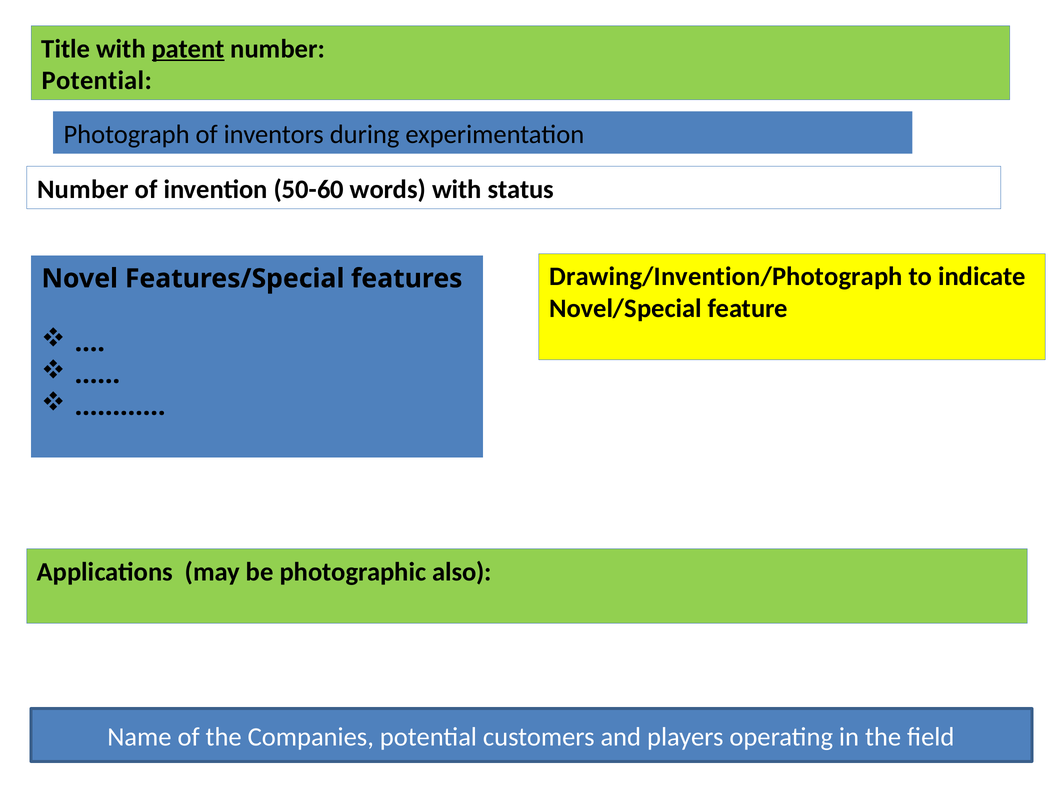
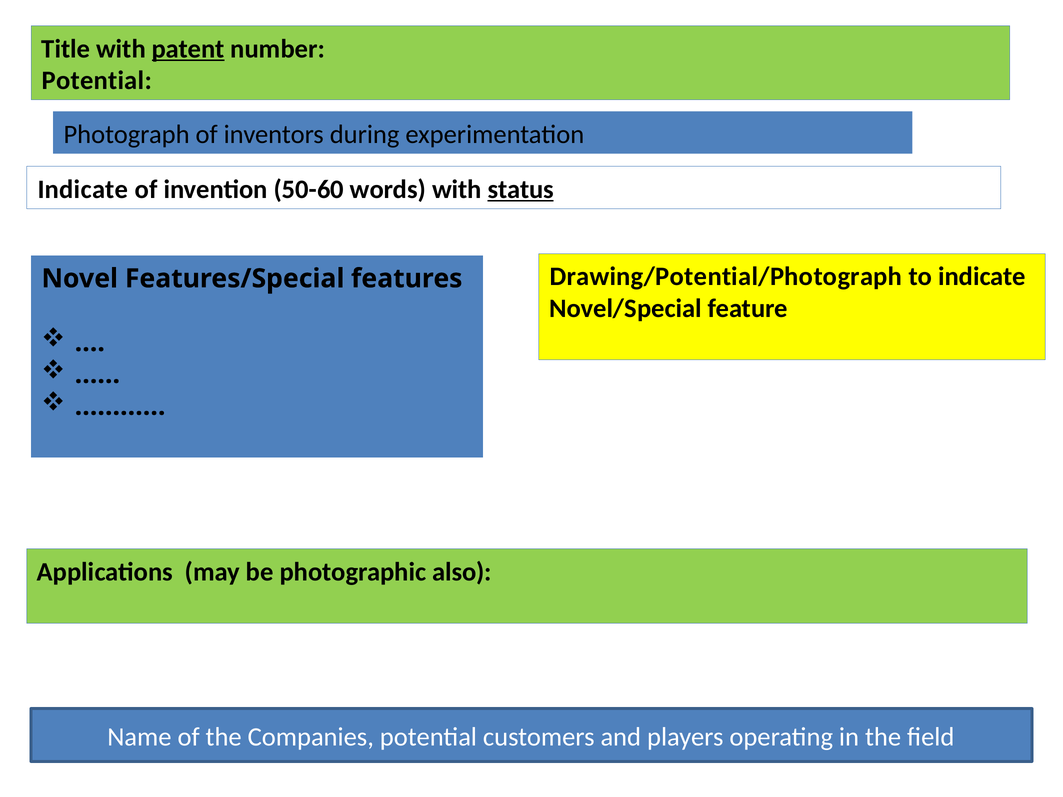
Number at (83, 189): Number -> Indicate
status underline: none -> present
Drawing/Invention/Photograph: Drawing/Invention/Photograph -> Drawing/Potential/Photograph
